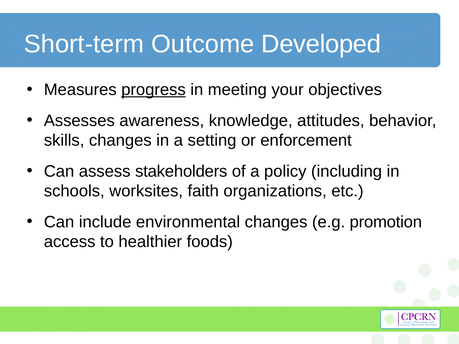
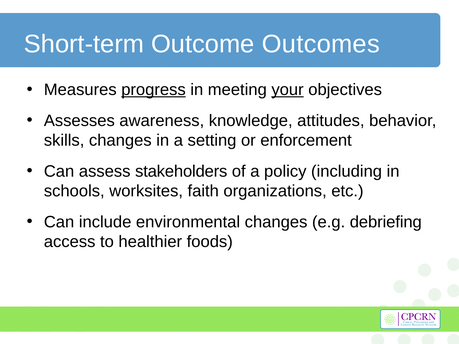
Developed: Developed -> Outcomes
your underline: none -> present
promotion: promotion -> debriefing
